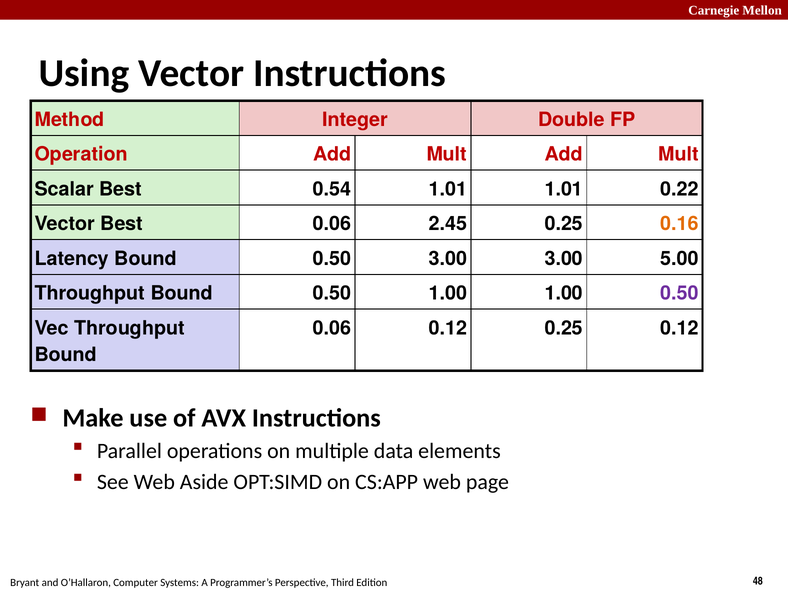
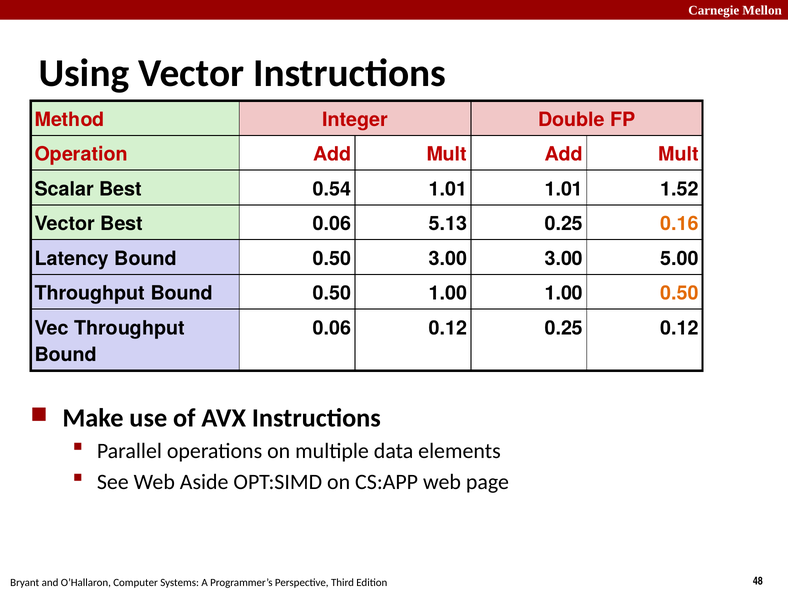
0.22: 0.22 -> 1.52
2.45: 2.45 -> 5.13
0.50 at (680, 293) colour: purple -> orange
